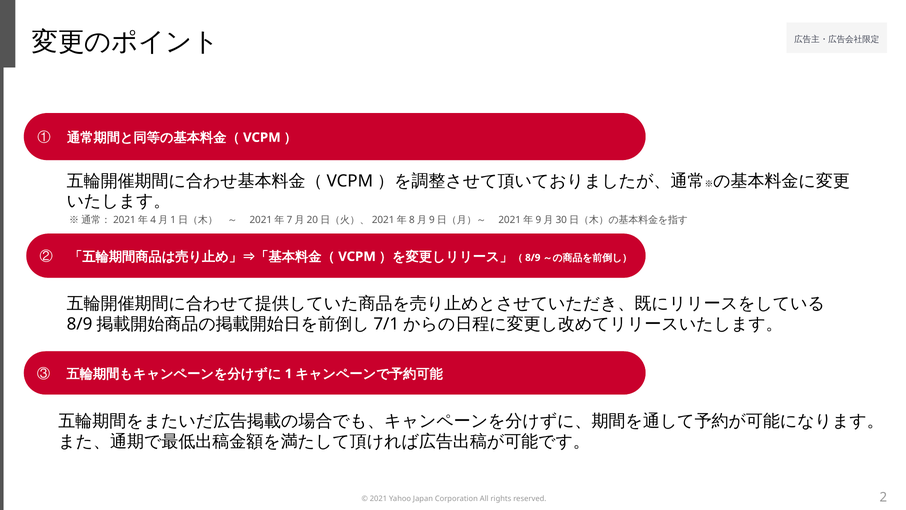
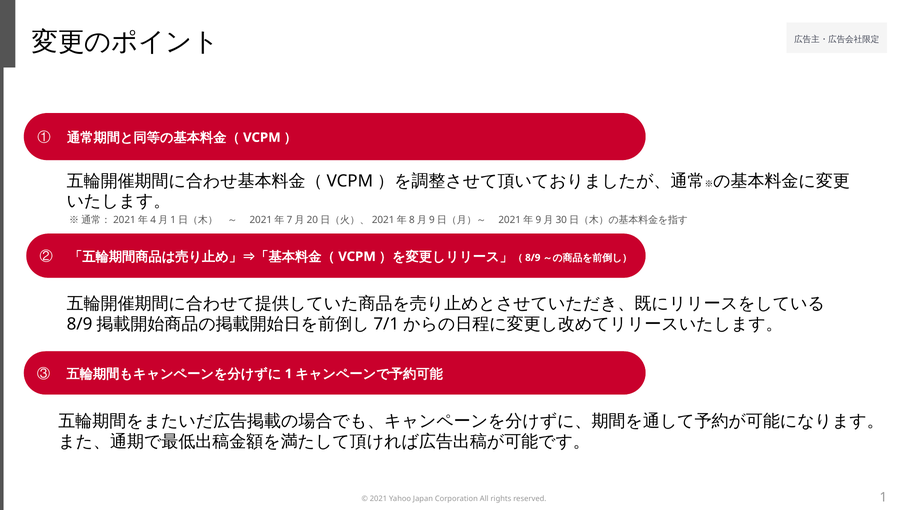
2 at (883, 497): 2 -> 1
